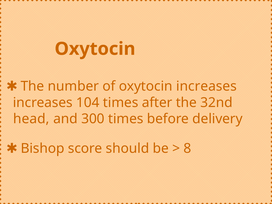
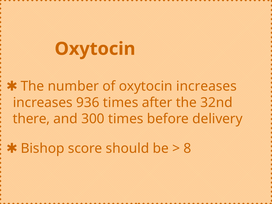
104: 104 -> 936
head: head -> there
